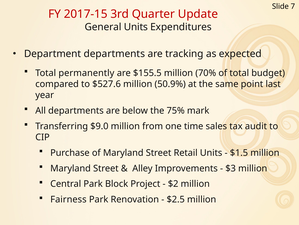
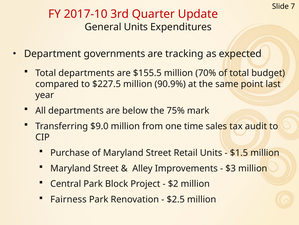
2017-15: 2017-15 -> 2017-10
Department departments: departments -> governments
Total permanently: permanently -> departments
$527.6: $527.6 -> $227.5
50.9%: 50.9% -> 90.9%
